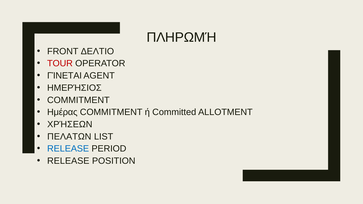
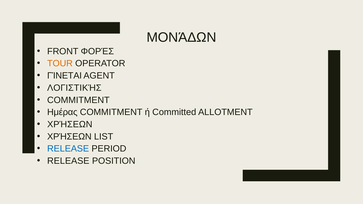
ΠΛΗΡΩΜΉ: ΠΛΗΡΩΜΉ -> ΜΟΝΆΔΩΝ
ΔΕΛΤΙΟ: ΔΕΛΤΙΟ -> ΦΟΡΈΣ
TOUR colour: red -> orange
ΗΜΕΡΉΣΙΟΣ: ΗΜΕΡΉΣΙΟΣ -> ΛΟΓΙΣΤΙΚΉΣ
ΠΕΛΑΤΩΝ at (69, 137): ΠΕΛΑΤΩΝ -> ΧΡΉΣΕΩΝ
